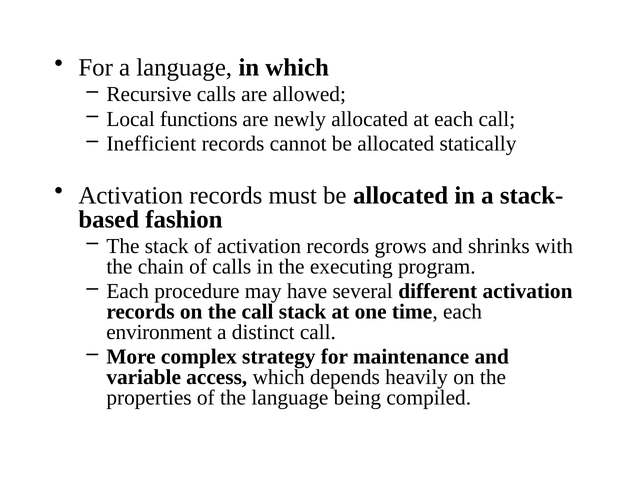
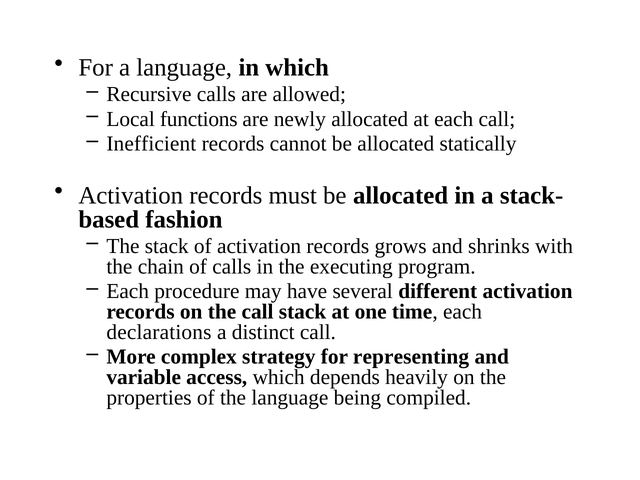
environment: environment -> declarations
maintenance: maintenance -> representing
